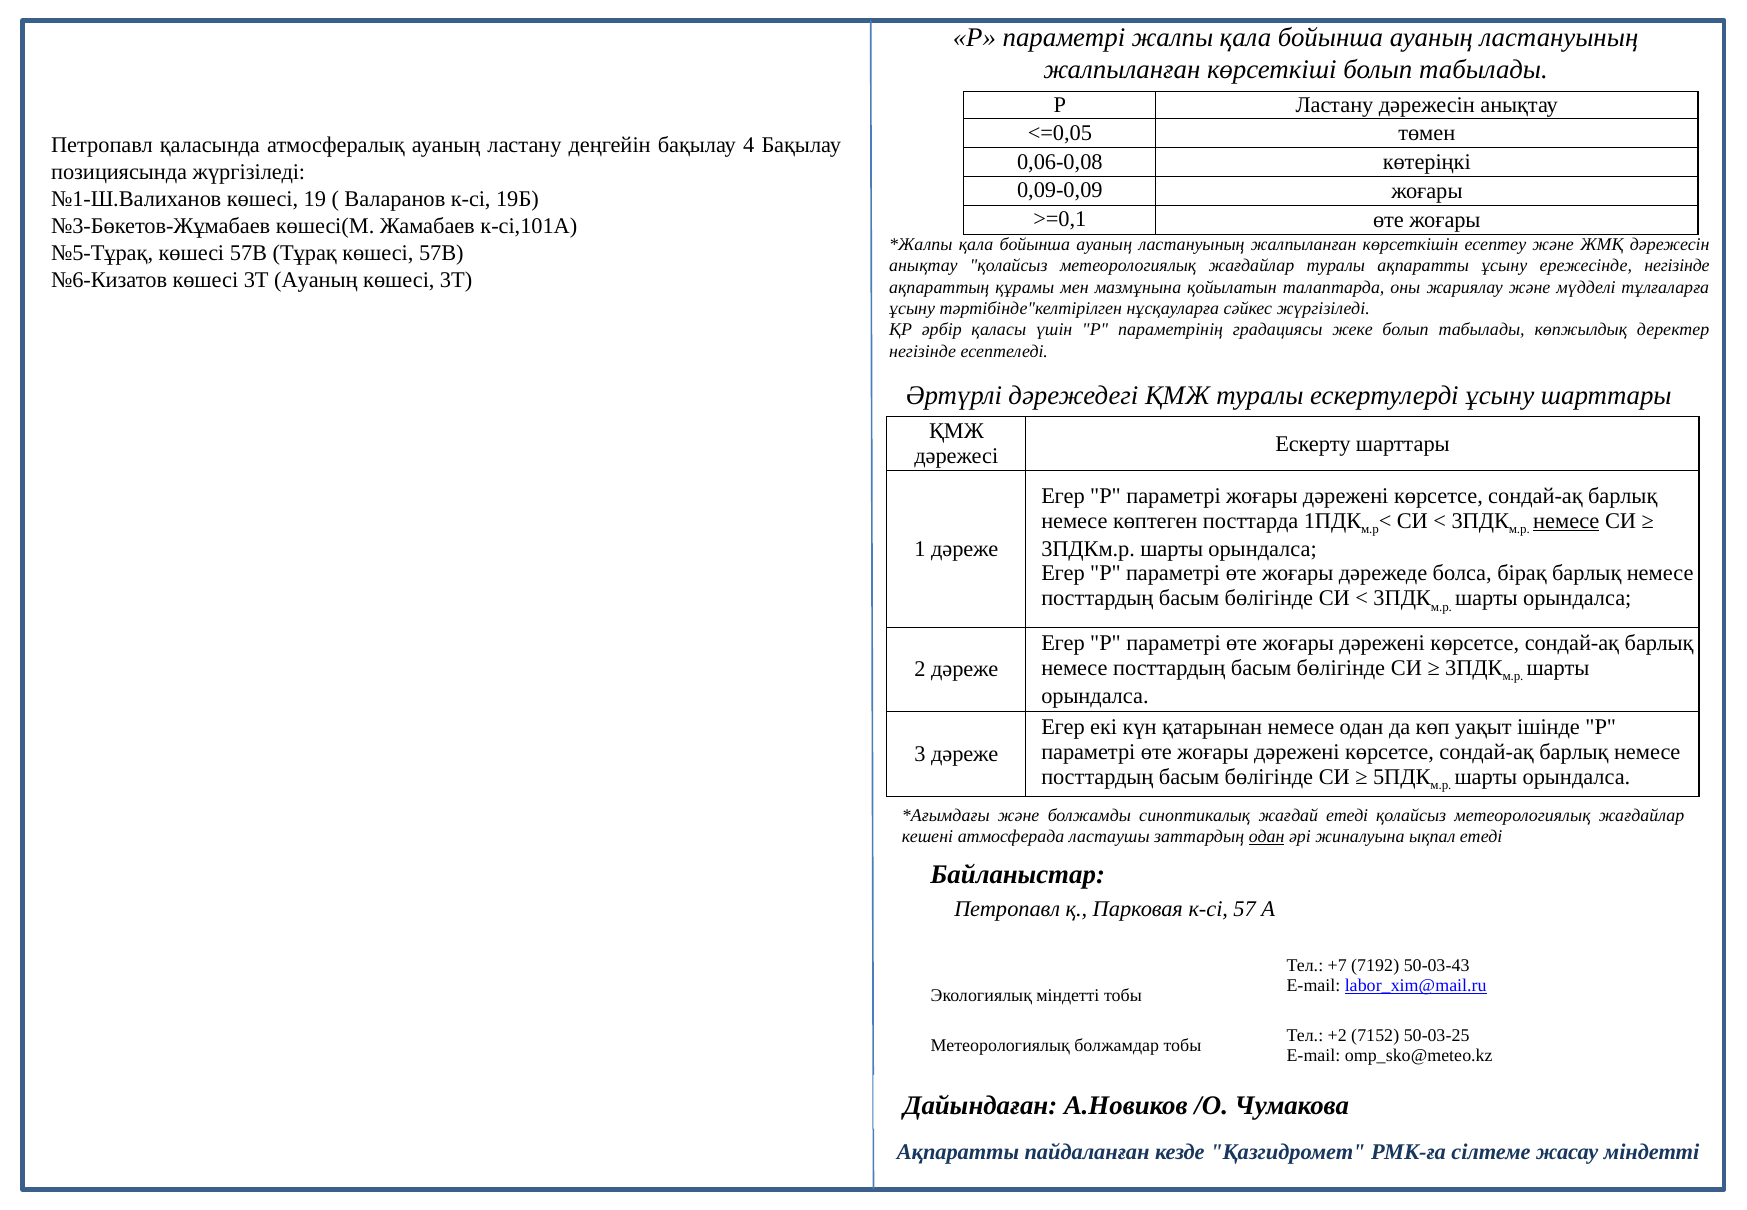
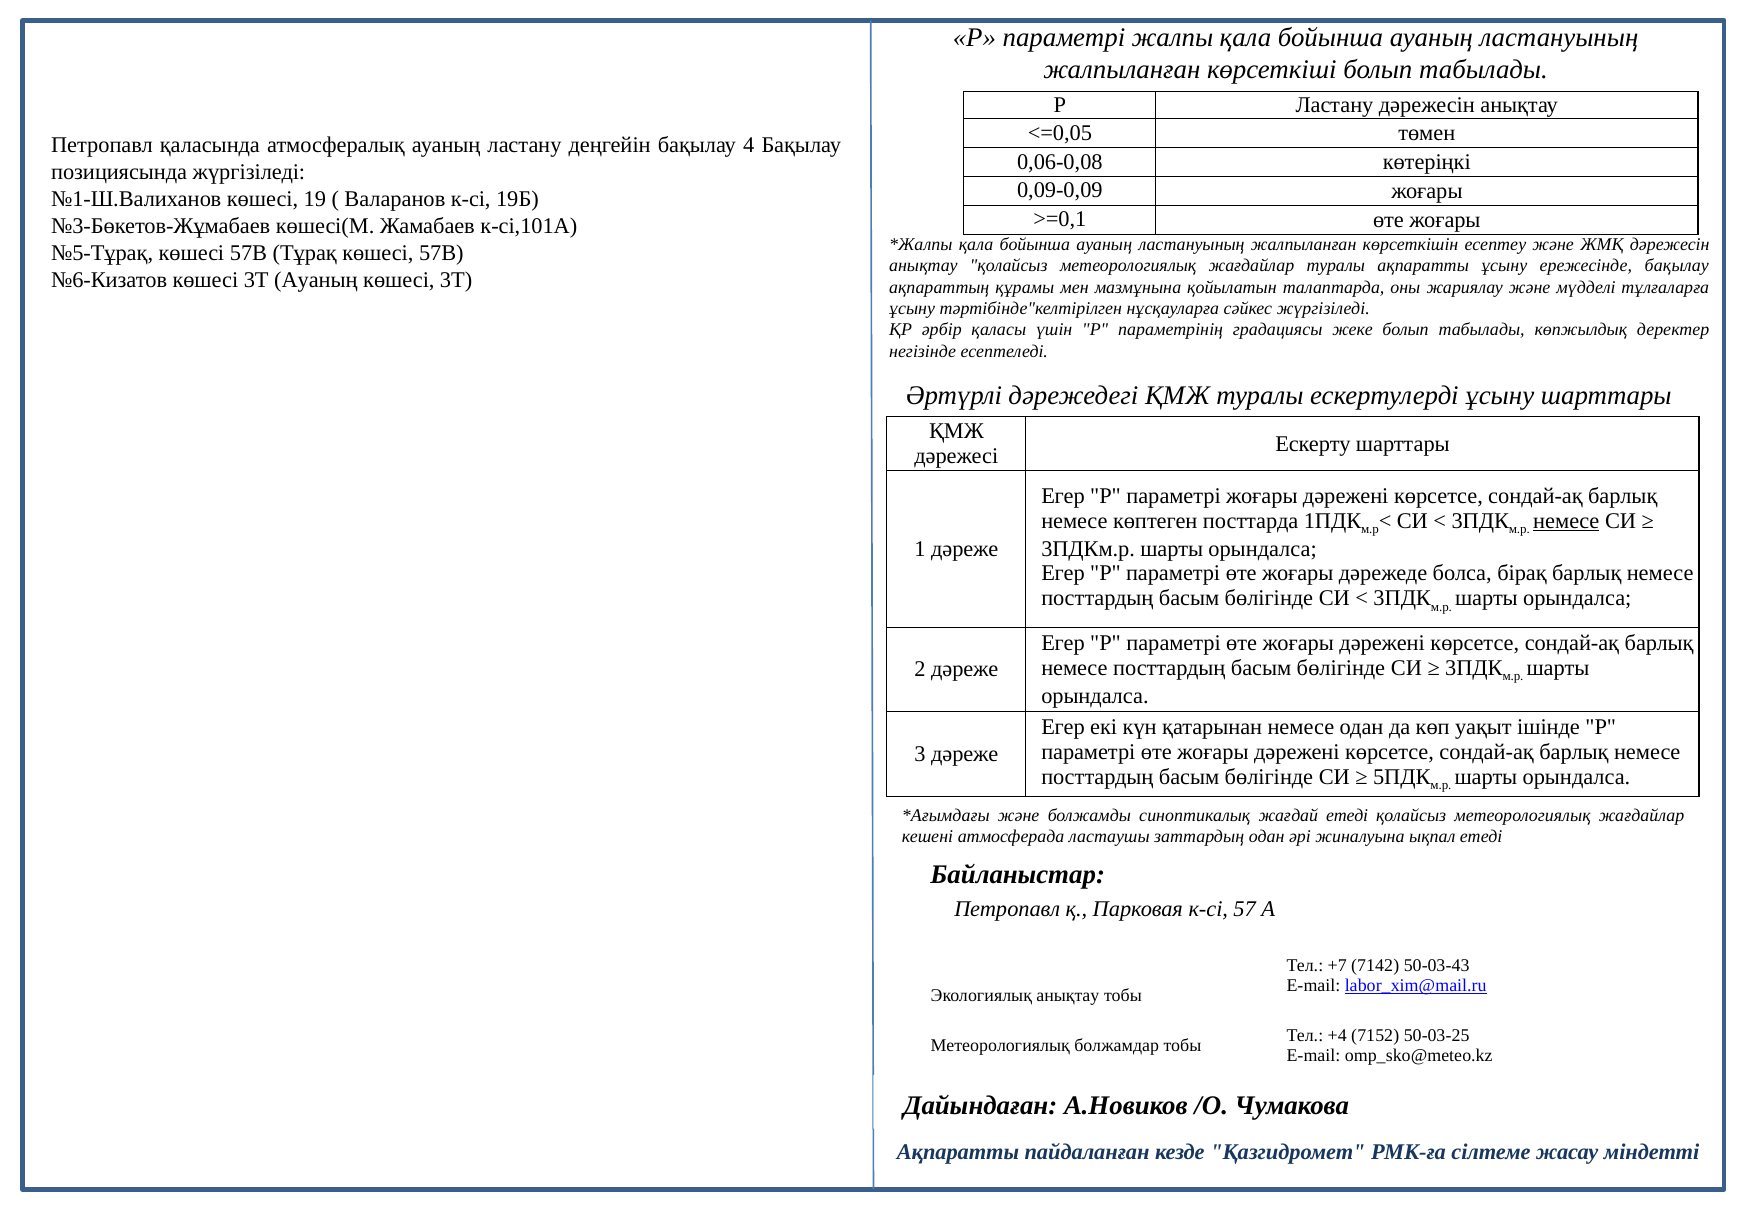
ережесінде негізінде: негізінде -> бақылау
одан at (1267, 837) underline: present -> none
7192: 7192 -> 7142
Экологиялық міндетті: міндетті -> анықтау
+2: +2 -> +4
